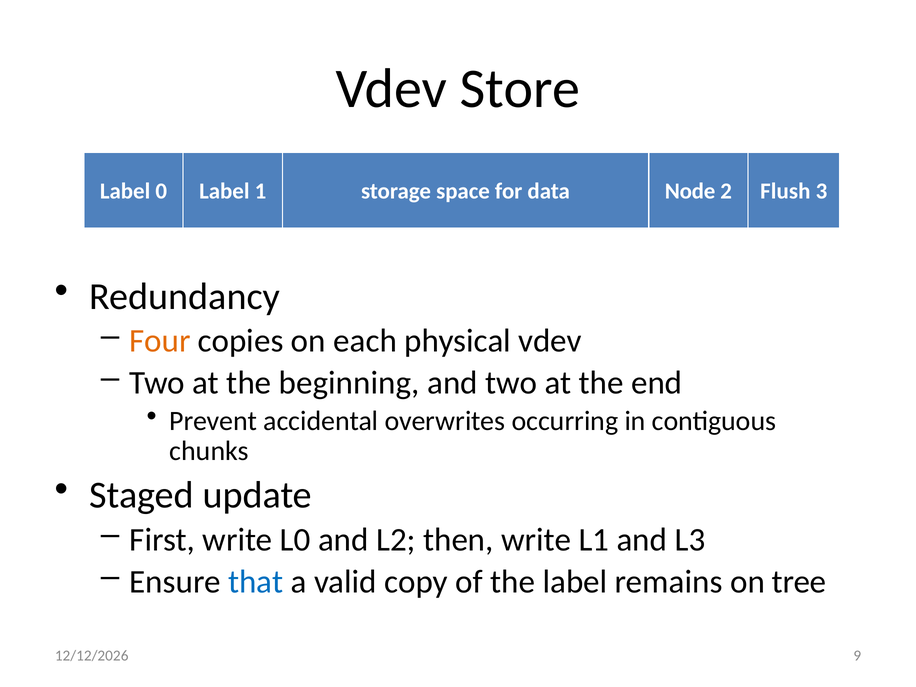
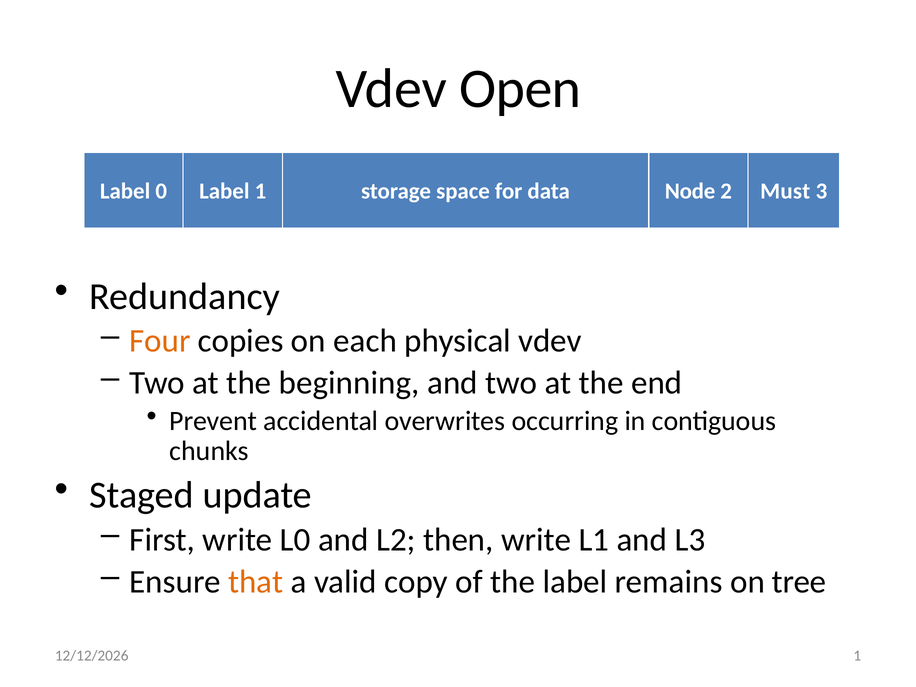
Store: Store -> Open
Flush: Flush -> Must
that colour: blue -> orange
9 at (857, 656): 9 -> 1
